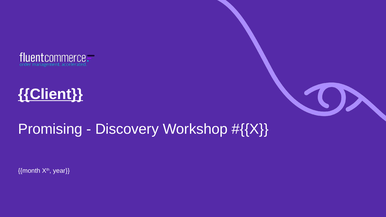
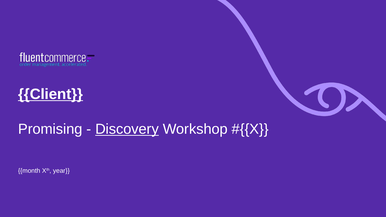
Discovery underline: none -> present
